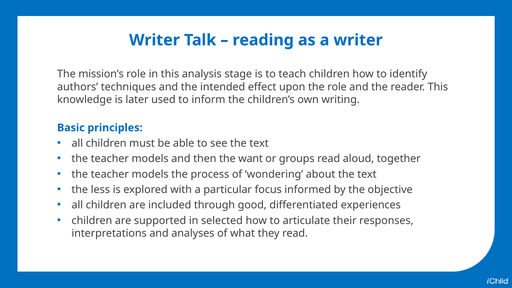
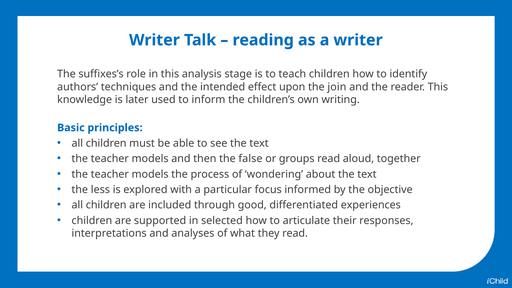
mission’s: mission’s -> suffixes’s
the role: role -> join
want: want -> false
